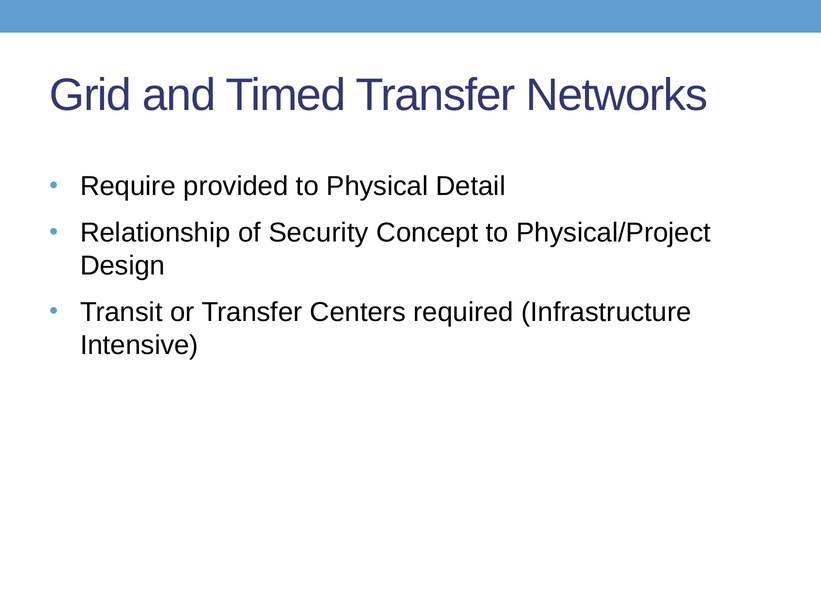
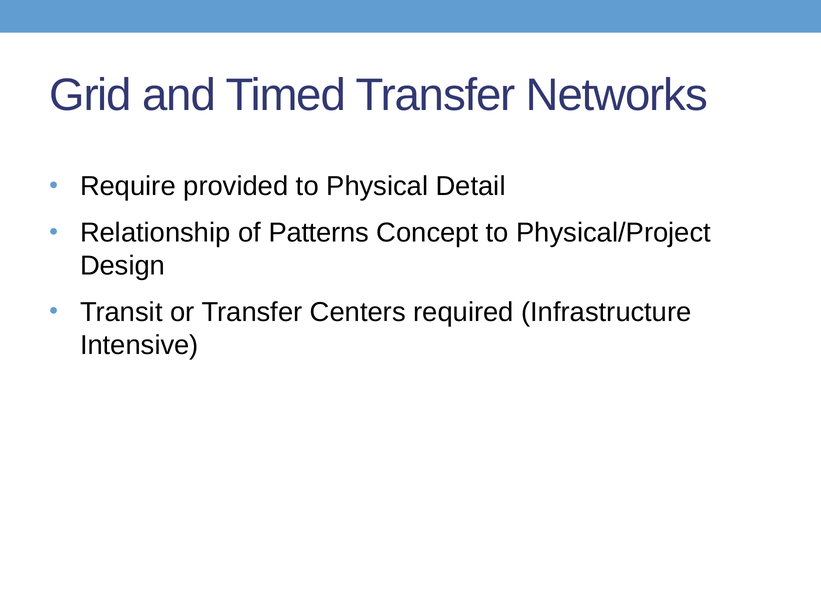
Security: Security -> Patterns
